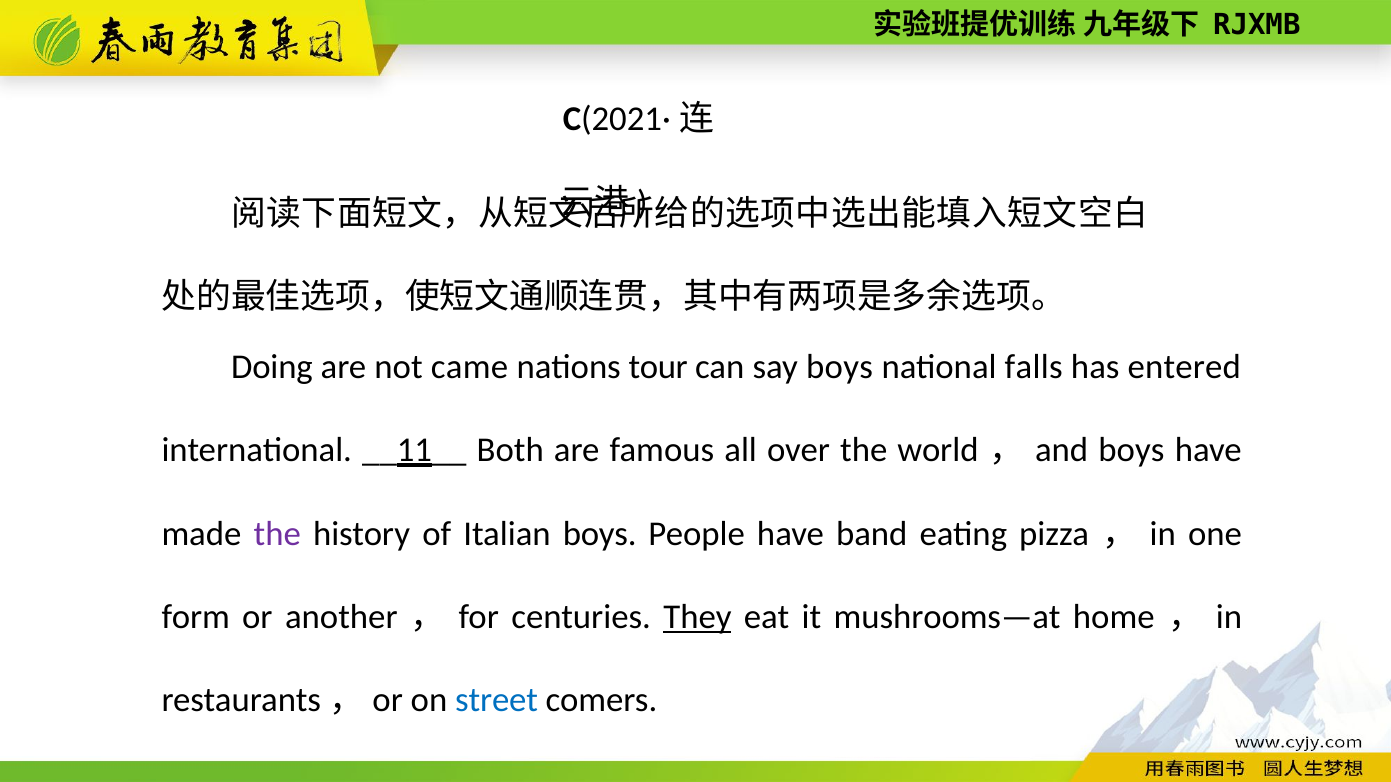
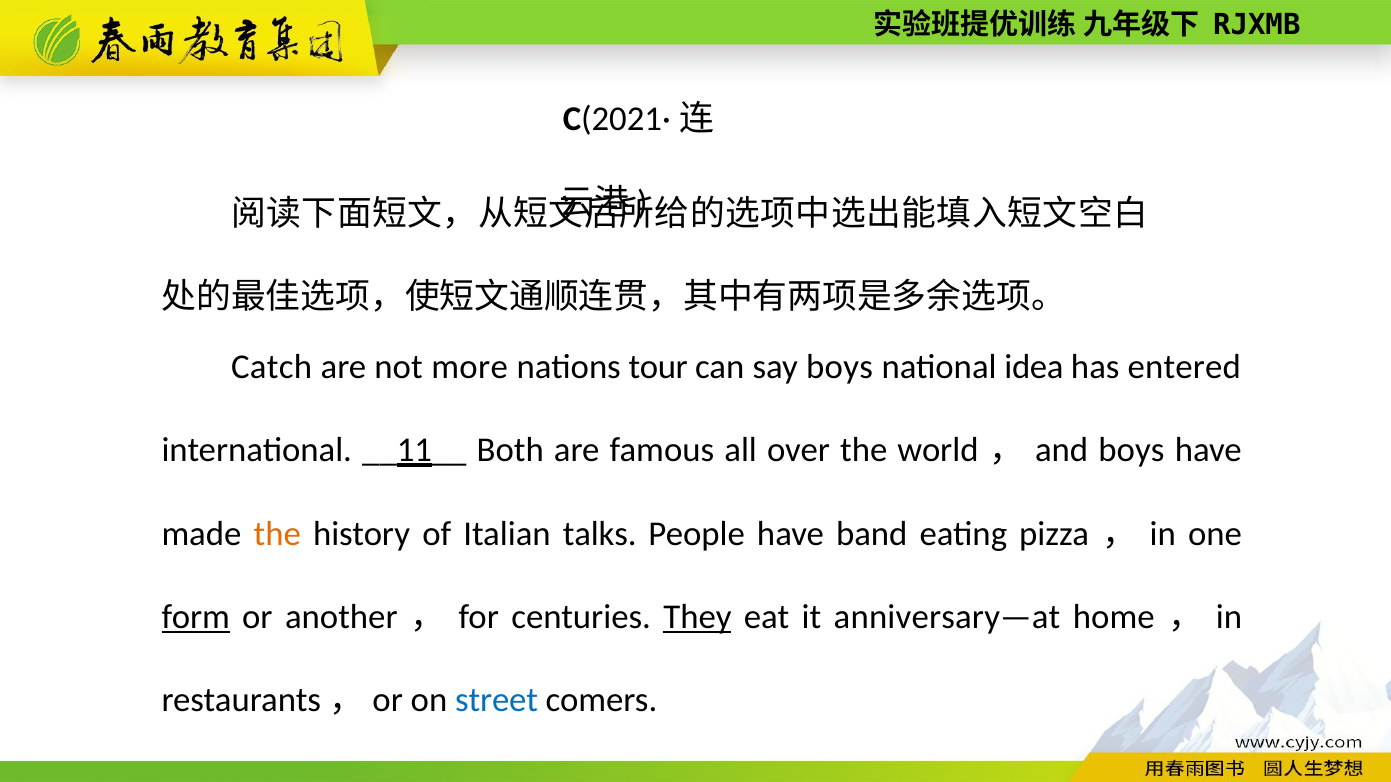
Doing: Doing -> Catch
came: came -> more
falls: falls -> idea
the at (277, 534) colour: purple -> orange
Italian boys: boys -> talks
form underline: none -> present
mushrooms—at: mushrooms—at -> anniversary—at
